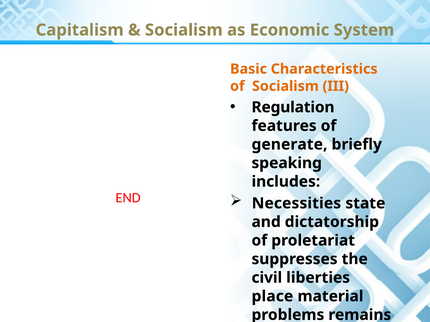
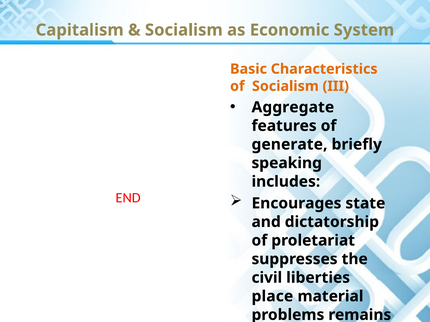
Regulation: Regulation -> Aggregate
Necessities: Necessities -> Encourages
